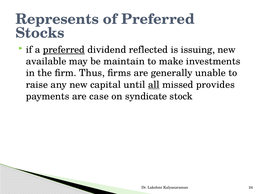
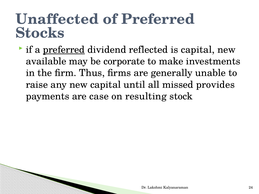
Represents: Represents -> Unaffected
is issuing: issuing -> capital
maintain: maintain -> corporate
all underline: present -> none
syndicate: syndicate -> resulting
